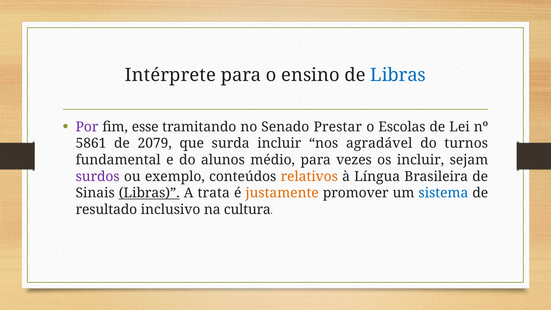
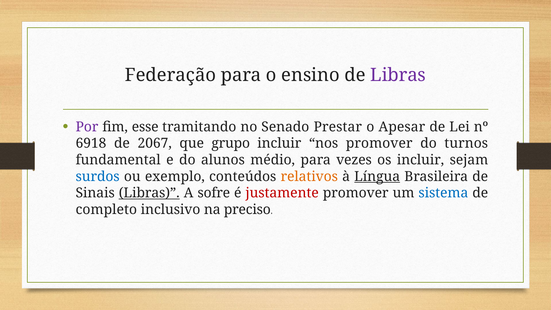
Intérprete: Intérprete -> Federação
Libras at (398, 75) colour: blue -> purple
Escolas: Escolas -> Apesar
5861: 5861 -> 6918
2079: 2079 -> 2067
surda: surda -> grupo
nos agradável: agradável -> promover
surdos colour: purple -> blue
Língua underline: none -> present
trata: trata -> sofre
justamente colour: orange -> red
resultado: resultado -> completo
cultura: cultura -> preciso
